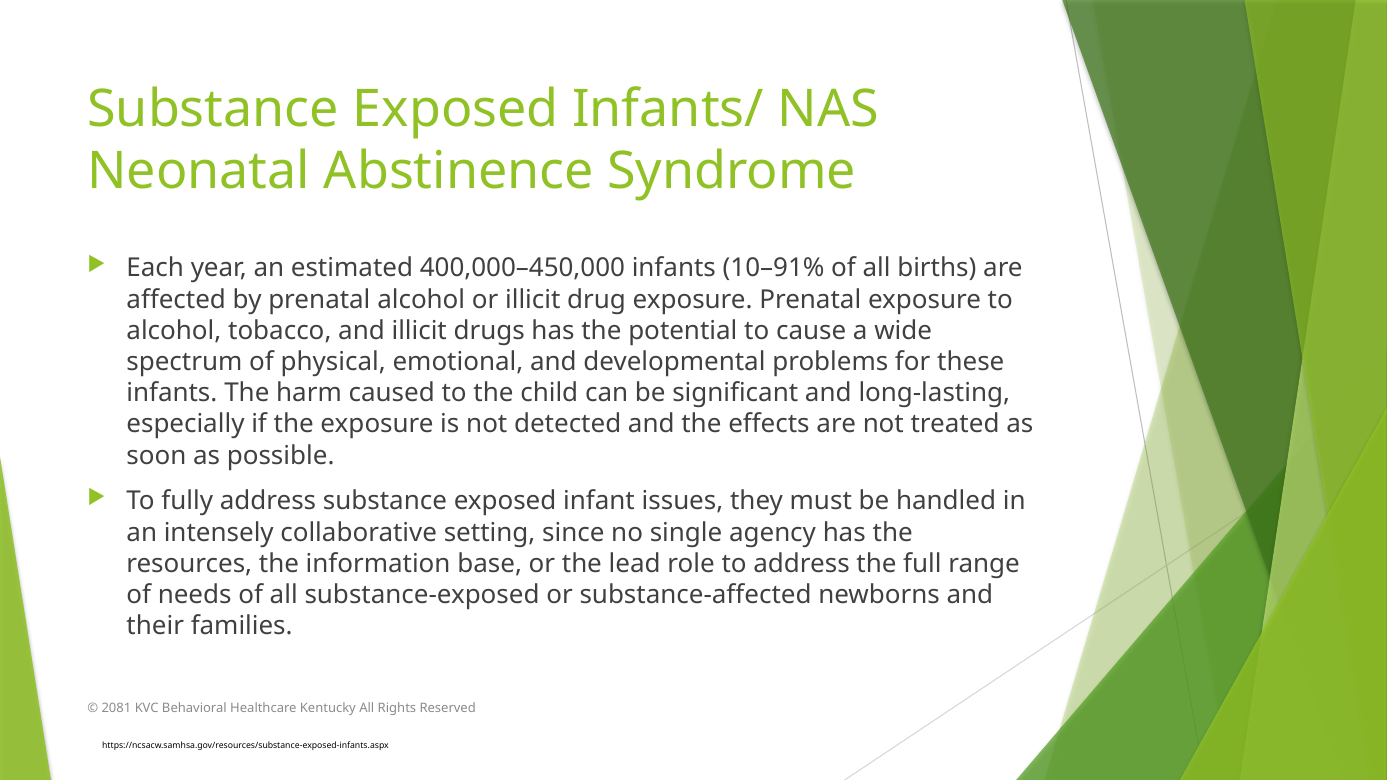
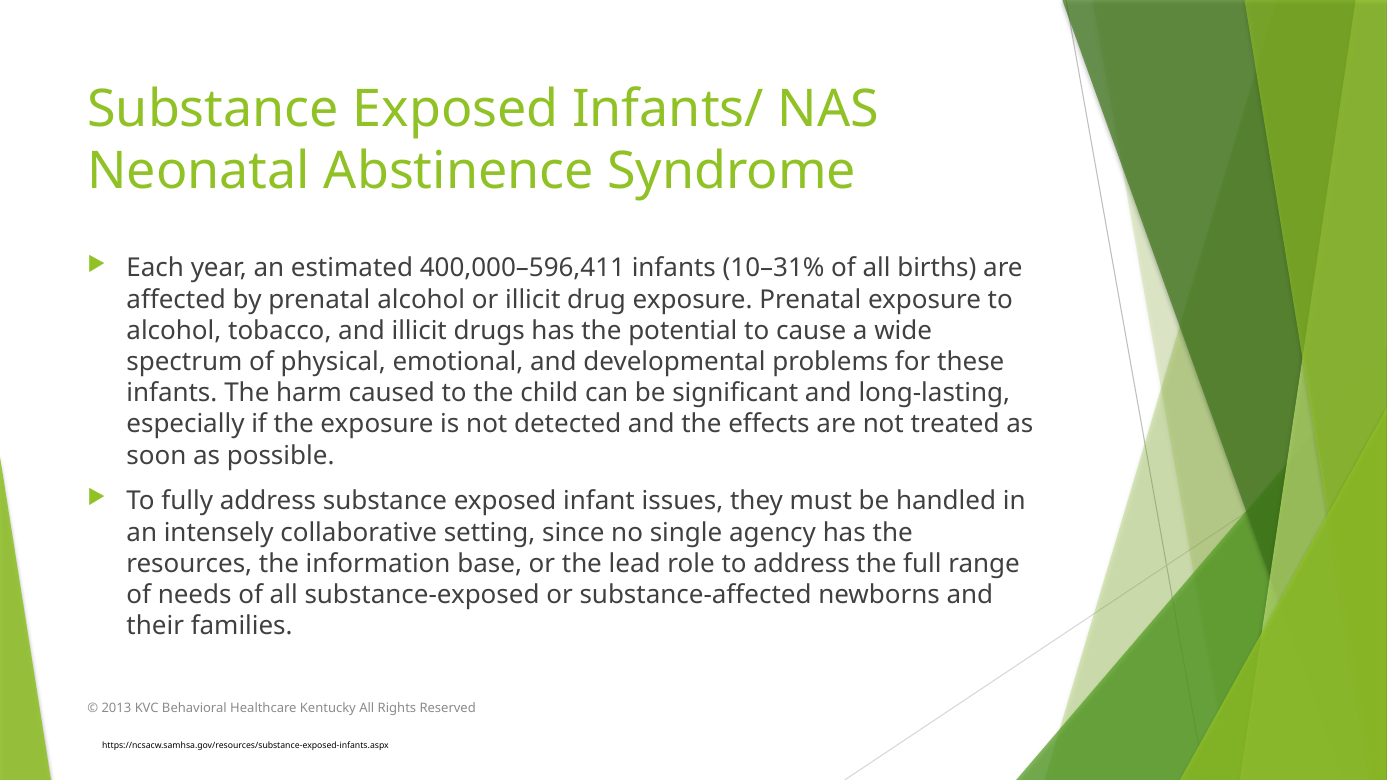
400,000–450,000: 400,000–450,000 -> 400,000–596,411
10–91%: 10–91% -> 10–31%
2081: 2081 -> 2013
